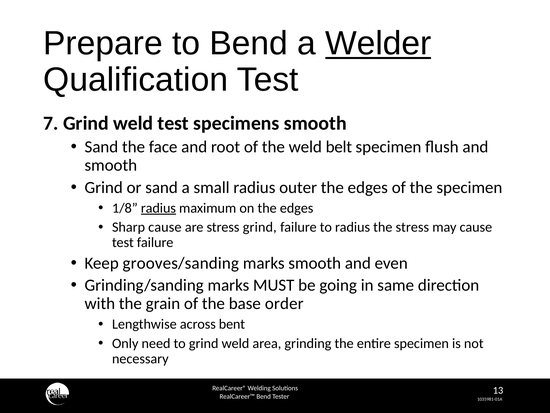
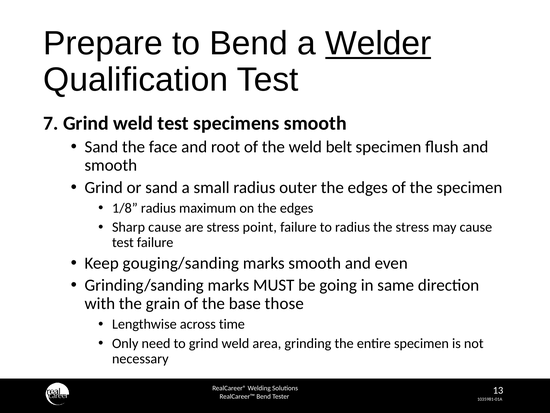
radius at (158, 208) underline: present -> none
stress grind: grind -> point
grooves/sanding: grooves/sanding -> gouging/sanding
order: order -> those
bent: bent -> time
